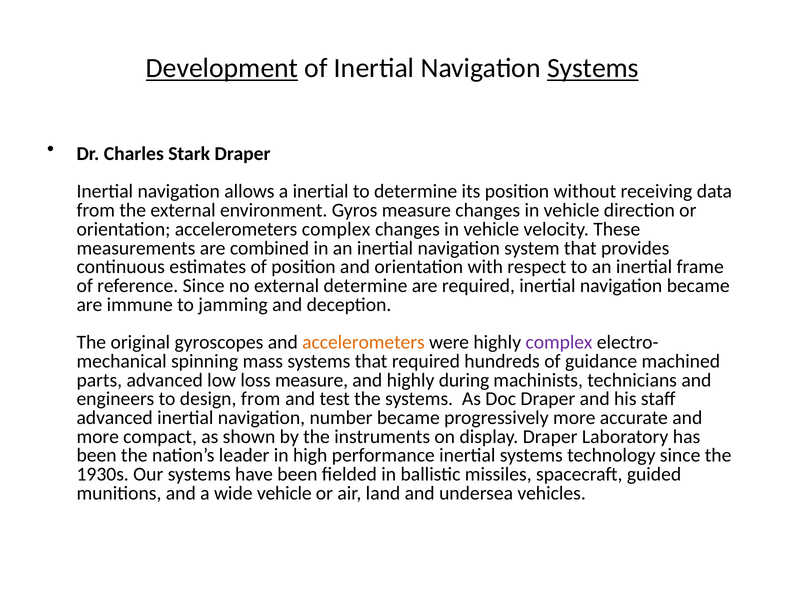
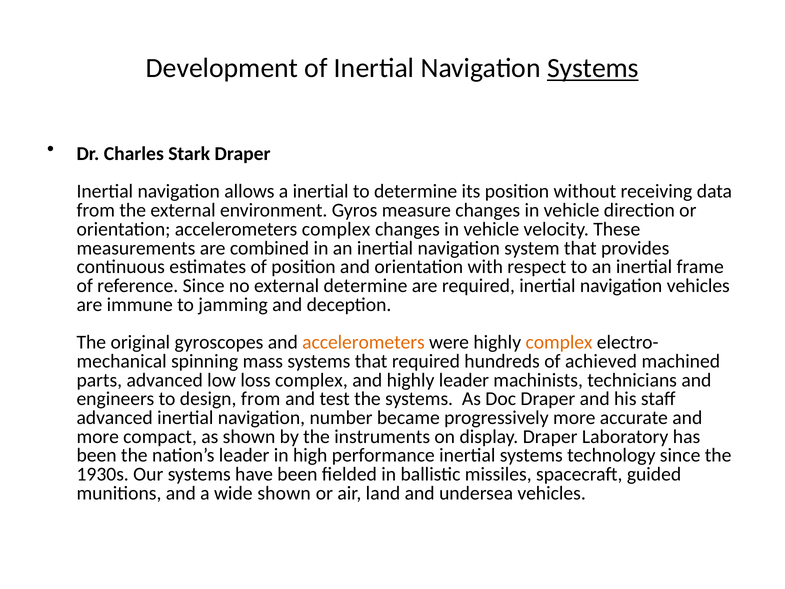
Development underline: present -> none
navigation became: became -> vehicles
complex at (559, 342) colour: purple -> orange
guidance: guidance -> achieved
loss measure: measure -> complex
highly during: during -> leader
wide vehicle: vehicle -> shown
